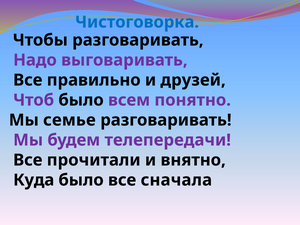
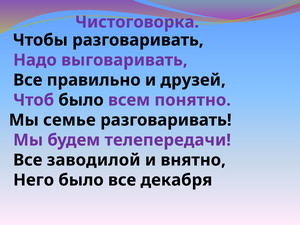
Чистоговорка colour: blue -> purple
прочитали: прочитали -> заводилой
Куда: Куда -> Него
сначала: сначала -> декабря
